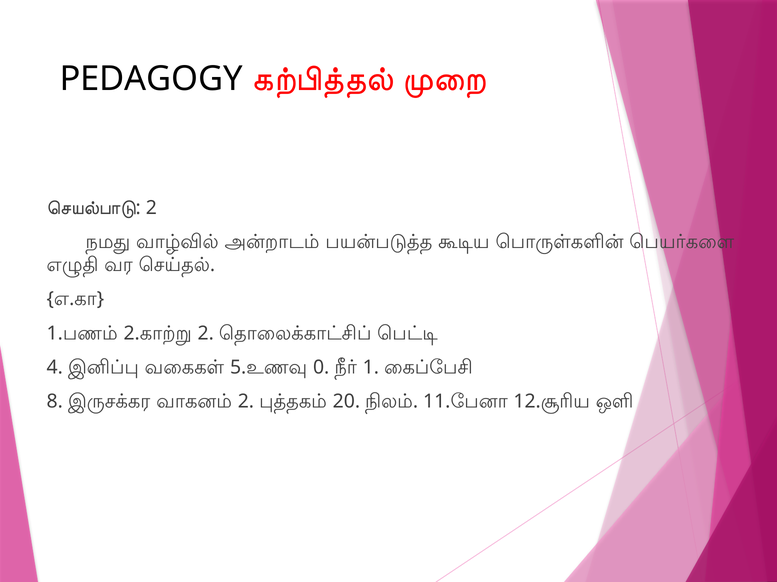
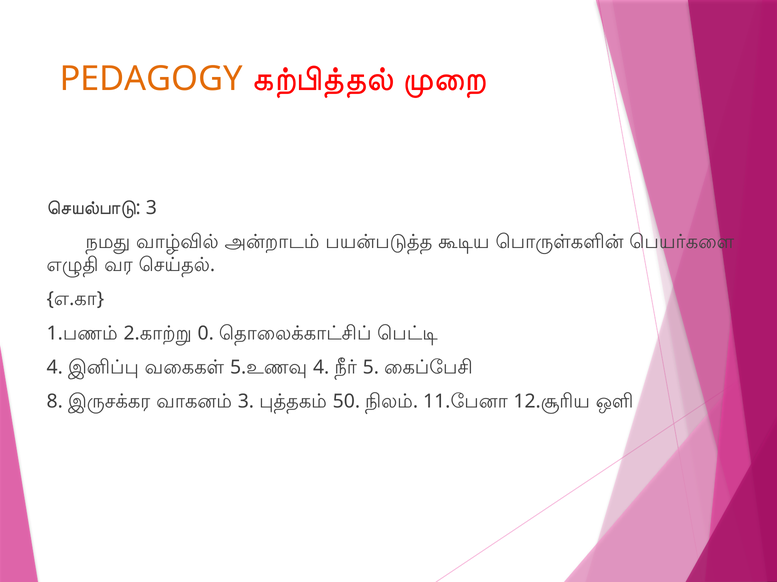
PEDAGOGY colour: black -> orange
2 at (151, 208): 2 -> 3
2 at (206, 334): 2 -> 0
0 at (321, 368): 0 -> 4
1: 1 -> 5
2 at (246, 402): 2 -> 3
20: 20 -> 50
